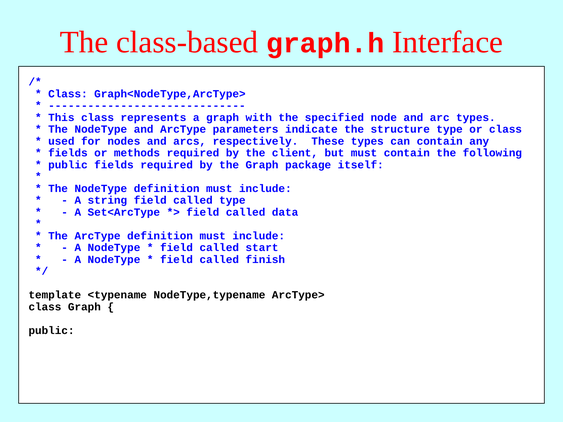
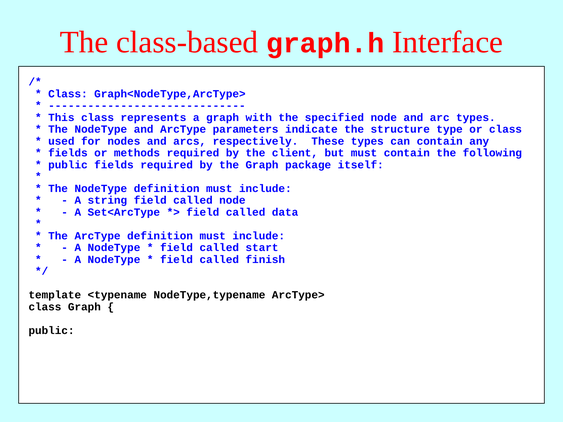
called type: type -> node
